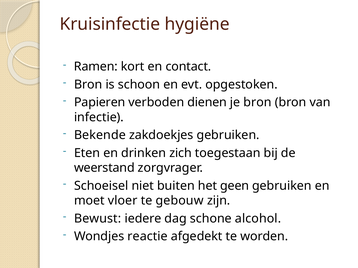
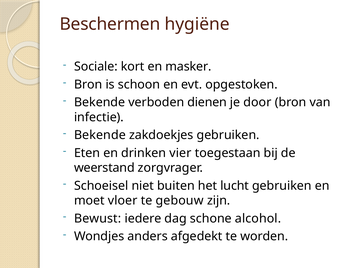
Kruisinfectie: Kruisinfectie -> Beschermen
Ramen: Ramen -> Sociale
contact: contact -> masker
Papieren at (100, 103): Papieren -> Bekende
je bron: bron -> door
zich: zich -> vier
geen: geen -> lucht
reactie: reactie -> anders
